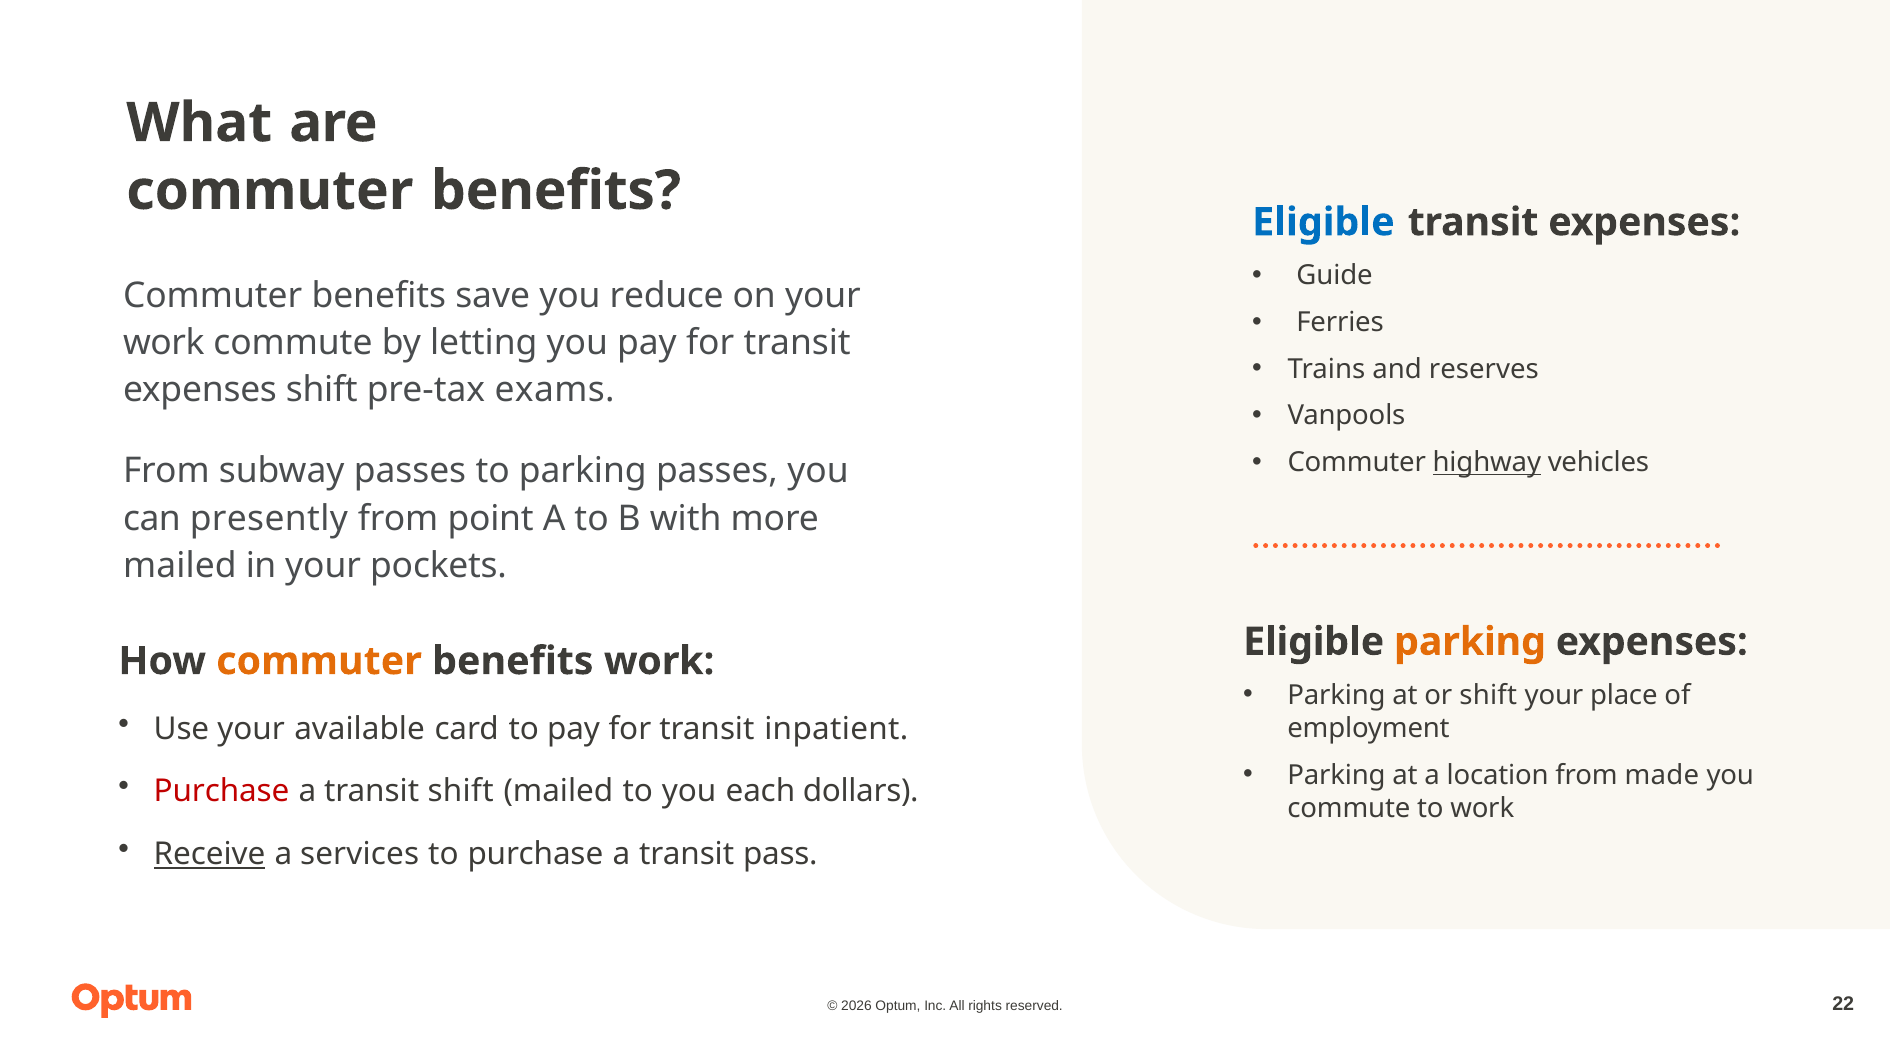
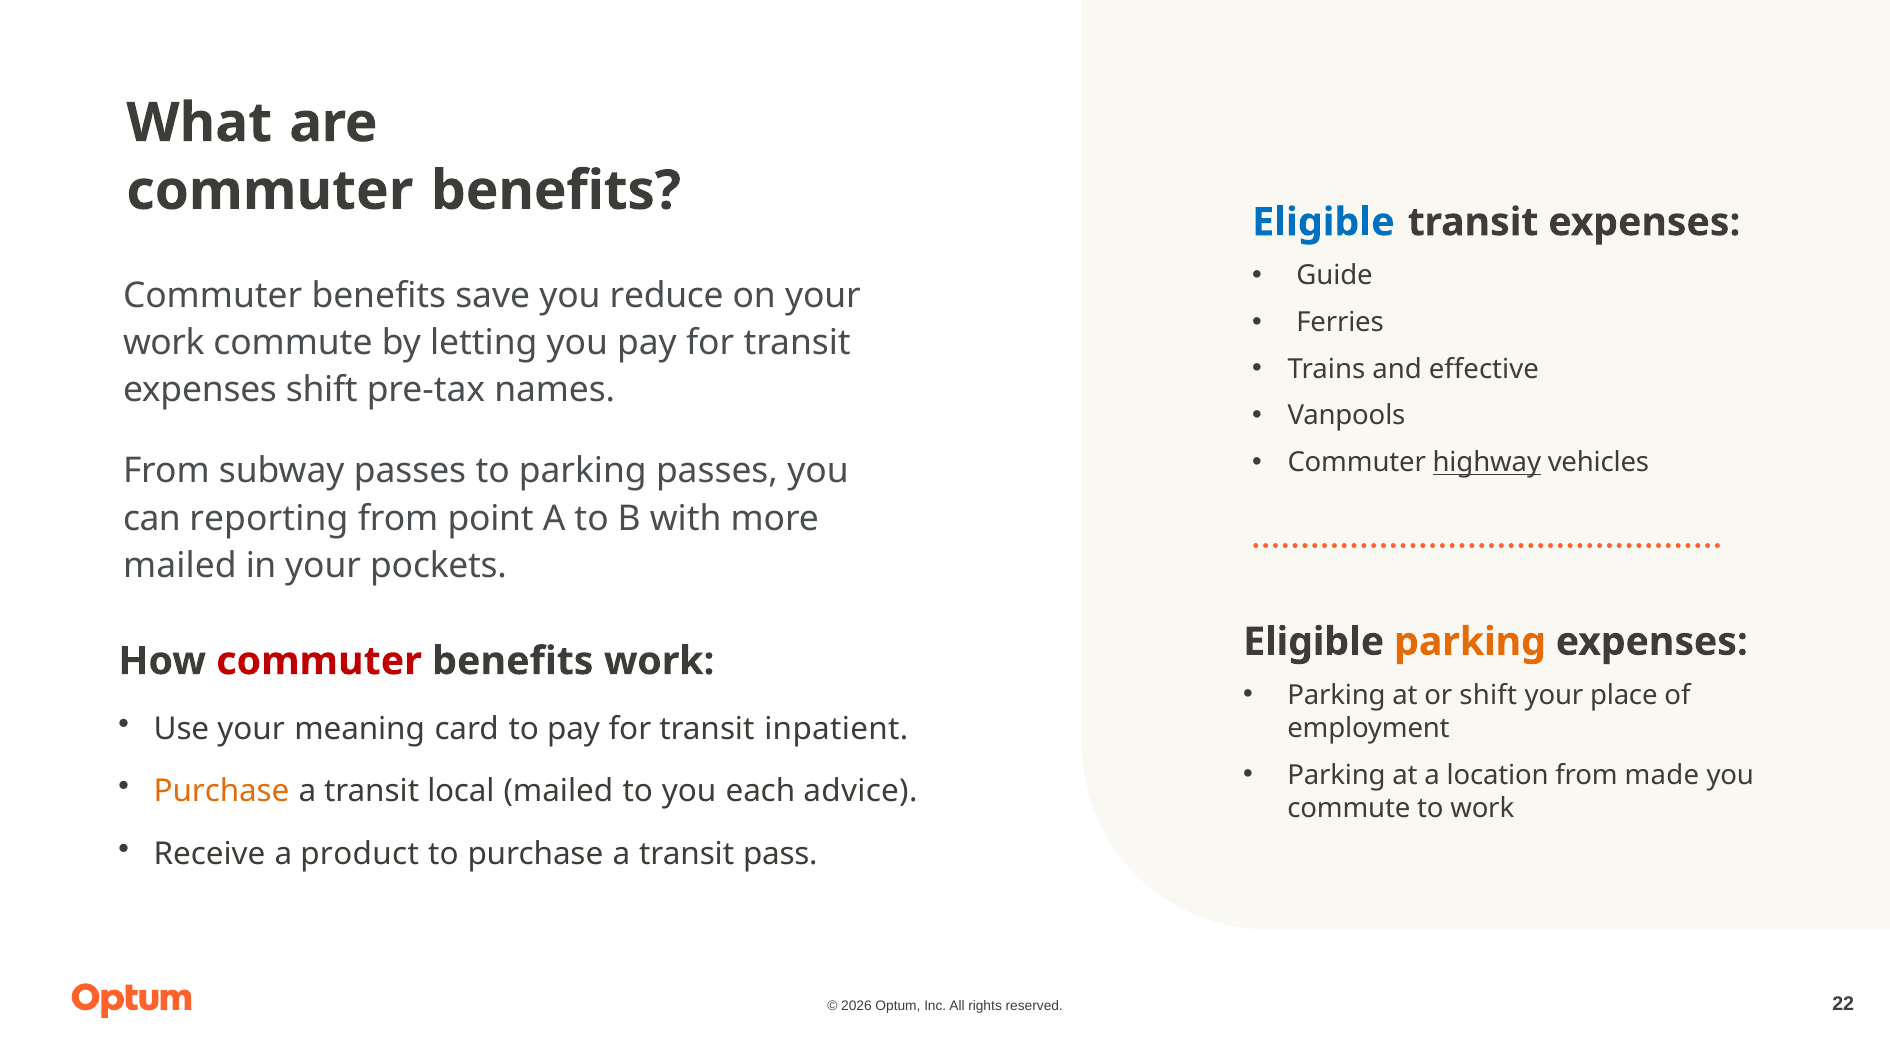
reserves: reserves -> effective
exams: exams -> names
presently: presently -> reporting
commuter at (319, 661) colour: orange -> red
available: available -> meaning
Purchase at (222, 791) colour: red -> orange
transit shift: shift -> local
dollars: dollars -> advice
Receive underline: present -> none
services: services -> product
